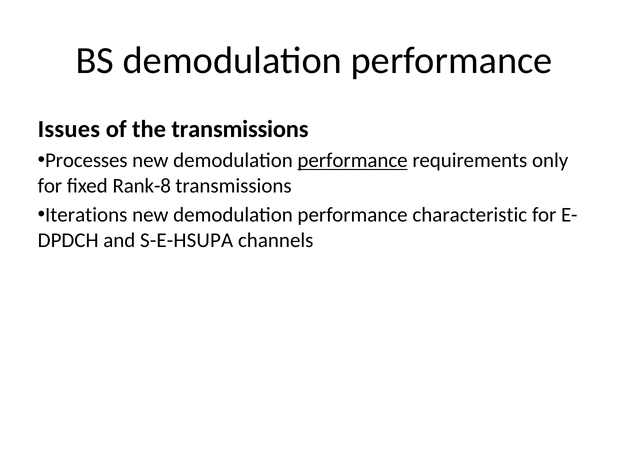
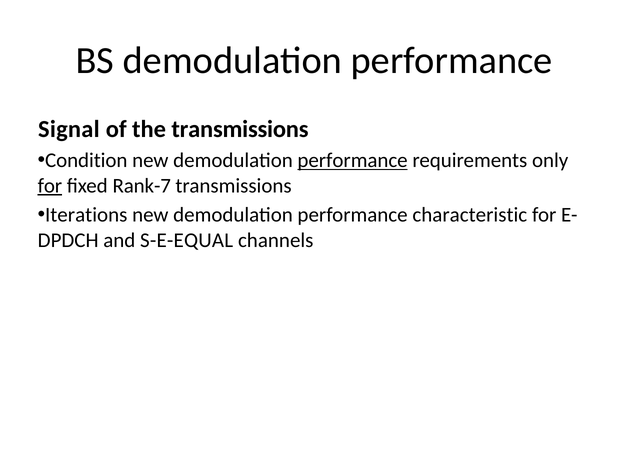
Issues: Issues -> Signal
Processes: Processes -> Condition
for at (50, 186) underline: none -> present
Rank-8: Rank-8 -> Rank-7
S-E-HSUPA: S-E-HSUPA -> S-E-EQUAL
